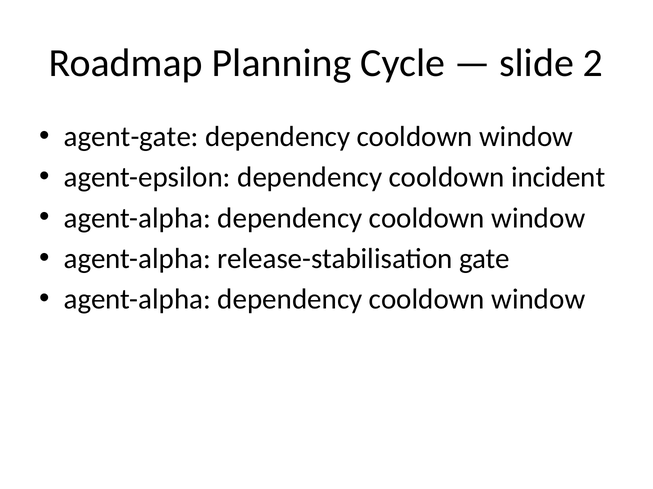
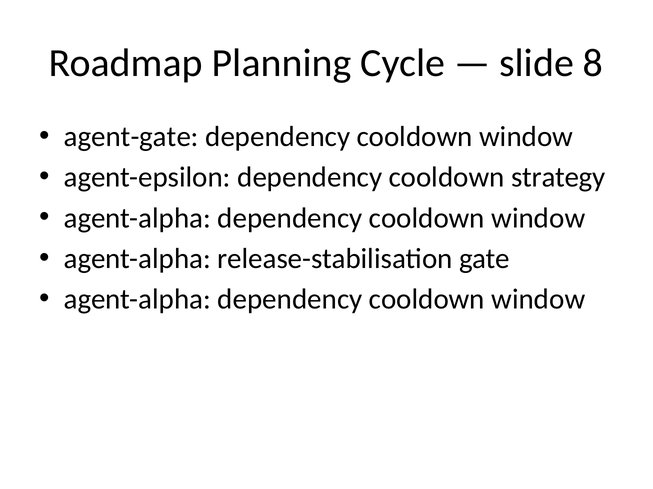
2: 2 -> 8
incident: incident -> strategy
